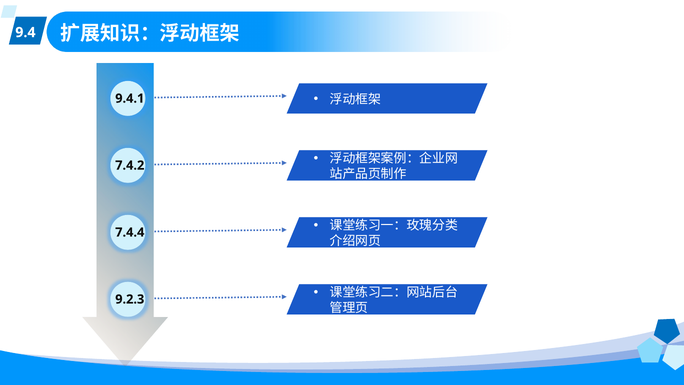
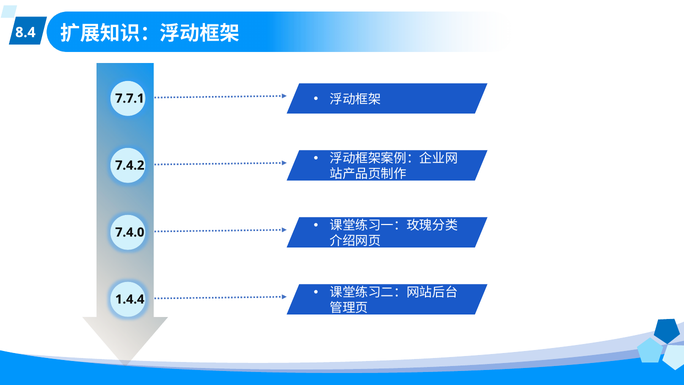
9.4: 9.4 -> 8.4
9.4.1: 9.4.1 -> 7.7.1
7.4.4: 7.4.4 -> 7.4.0
9.2.3: 9.2.3 -> 1.4.4
